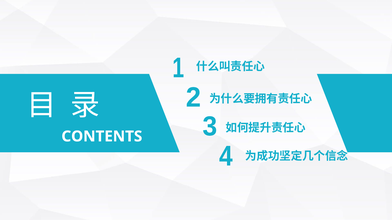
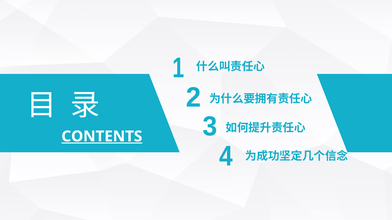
CONTENTS underline: none -> present
